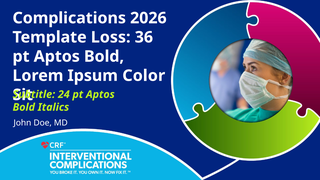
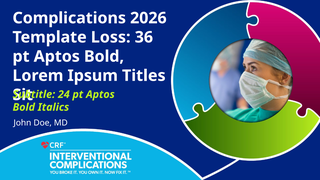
Color: Color -> Titles
